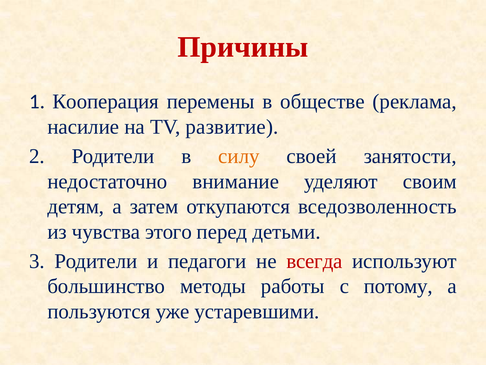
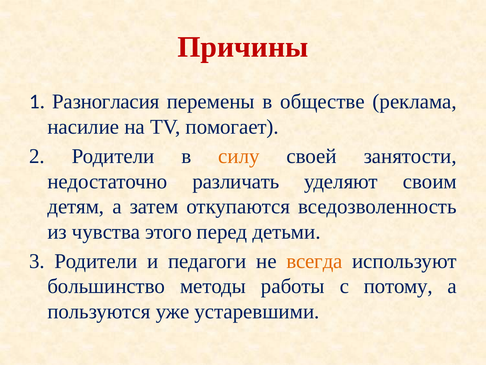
Кооперация: Кооперация -> Разногласия
развитие: развитие -> помогает
внимание: внимание -> различать
всегда colour: red -> orange
